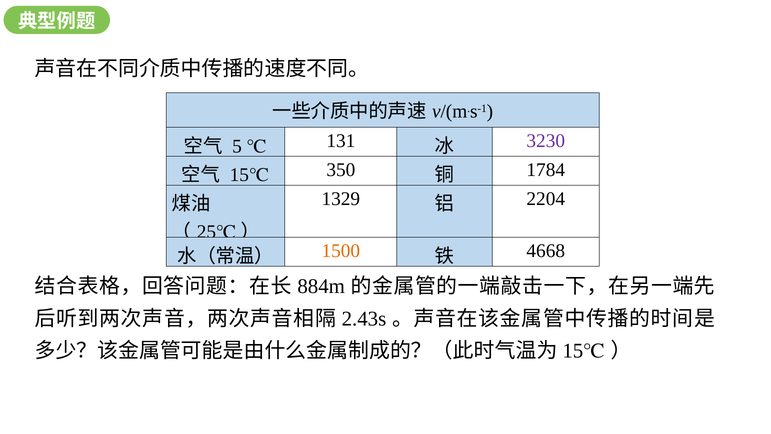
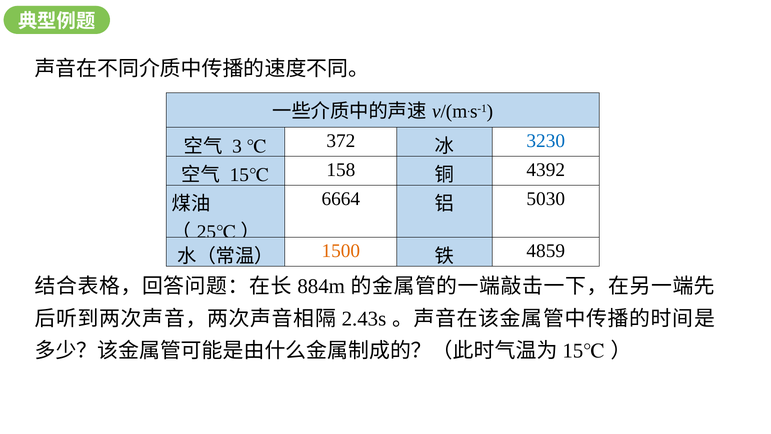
5: 5 -> 3
131: 131 -> 372
3230 colour: purple -> blue
350: 350 -> 158
1784: 1784 -> 4392
1329: 1329 -> 6664
2204: 2204 -> 5030
4668: 4668 -> 4859
